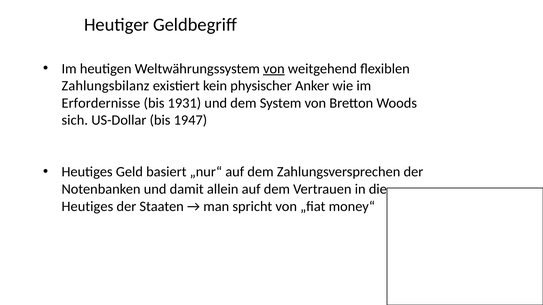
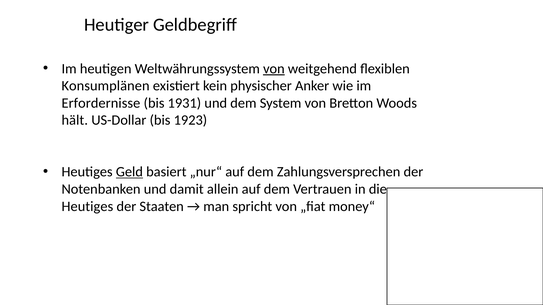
Zahlungsbilanz: Zahlungsbilanz -> Konsumplänen
sich: sich -> hält
1947: 1947 -> 1923
Geld underline: none -> present
